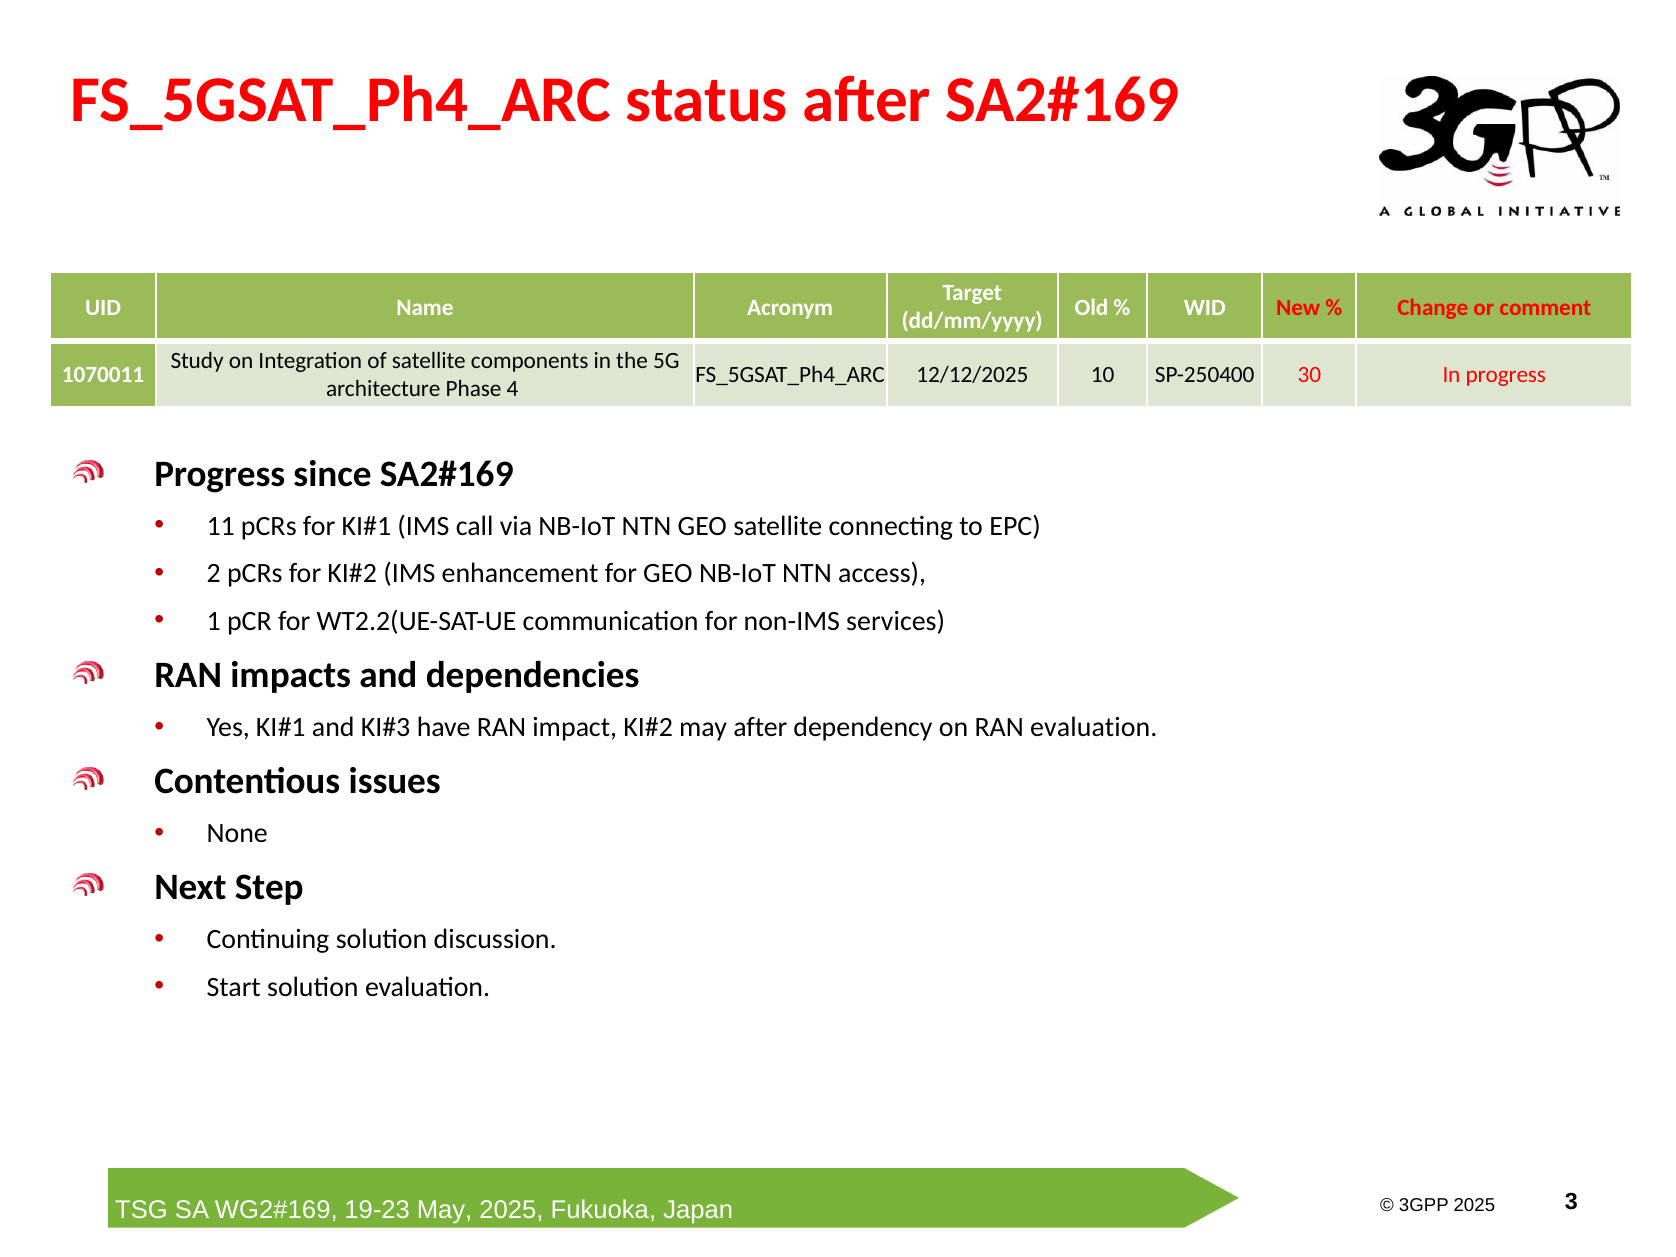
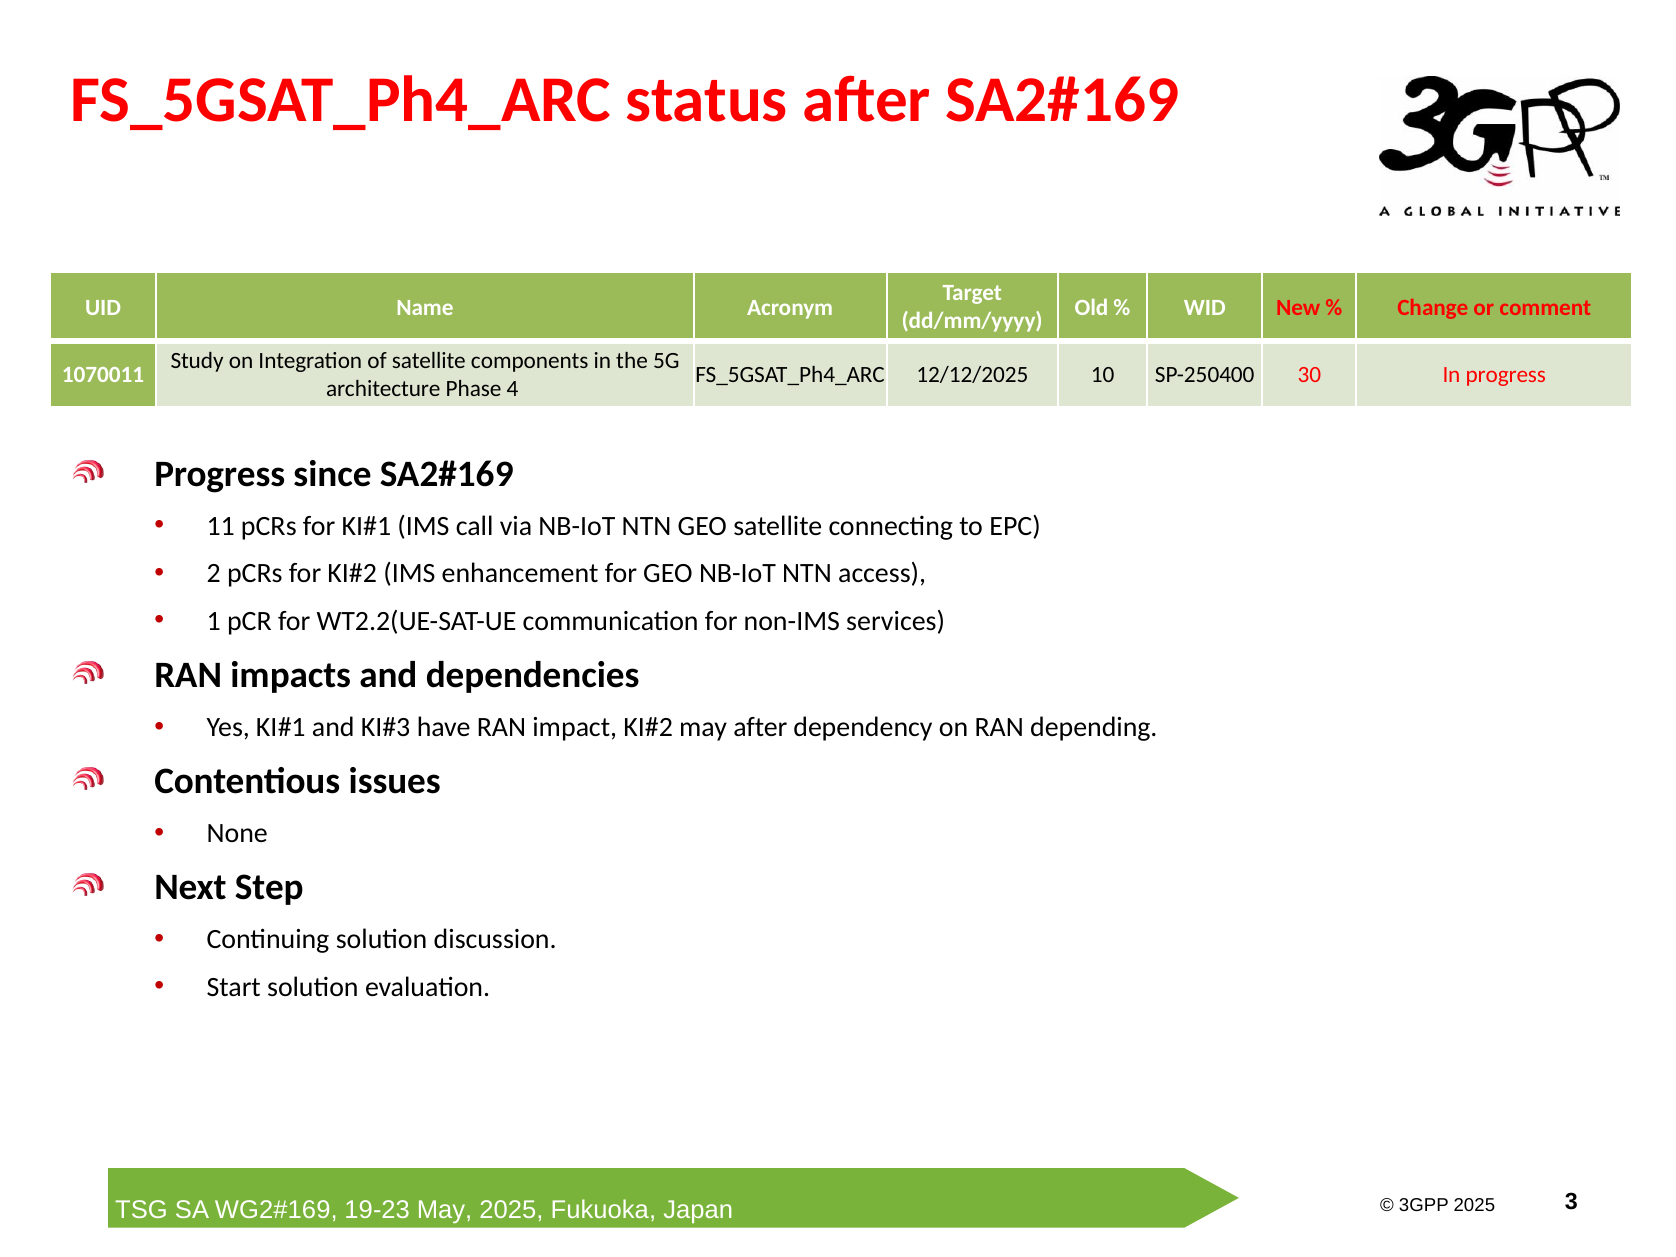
RAN evaluation: evaluation -> depending
